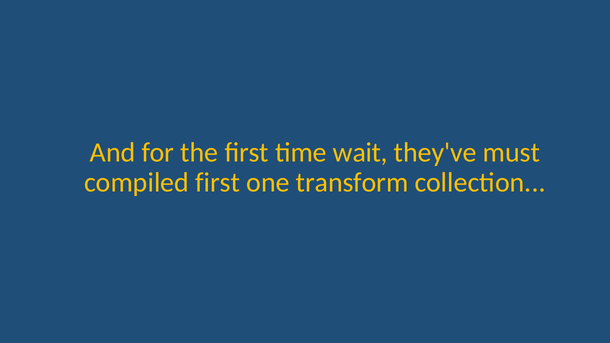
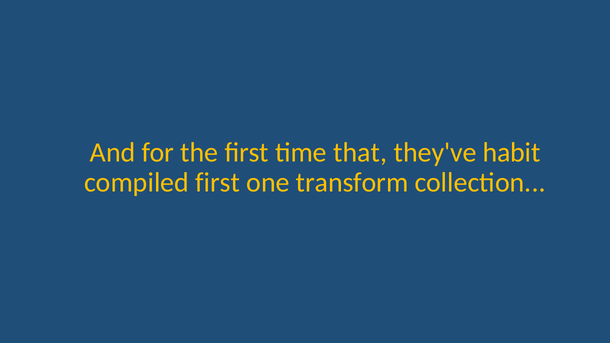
wait: wait -> that
must: must -> habit
